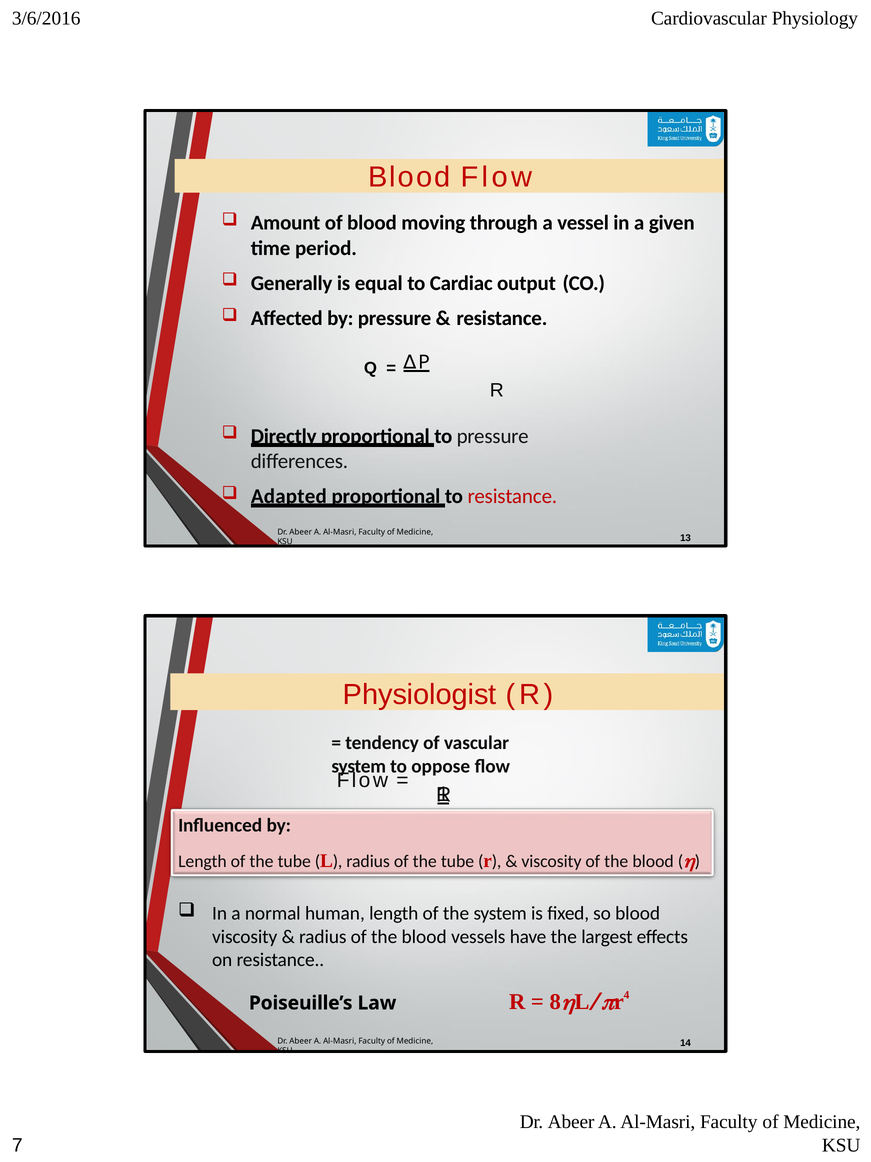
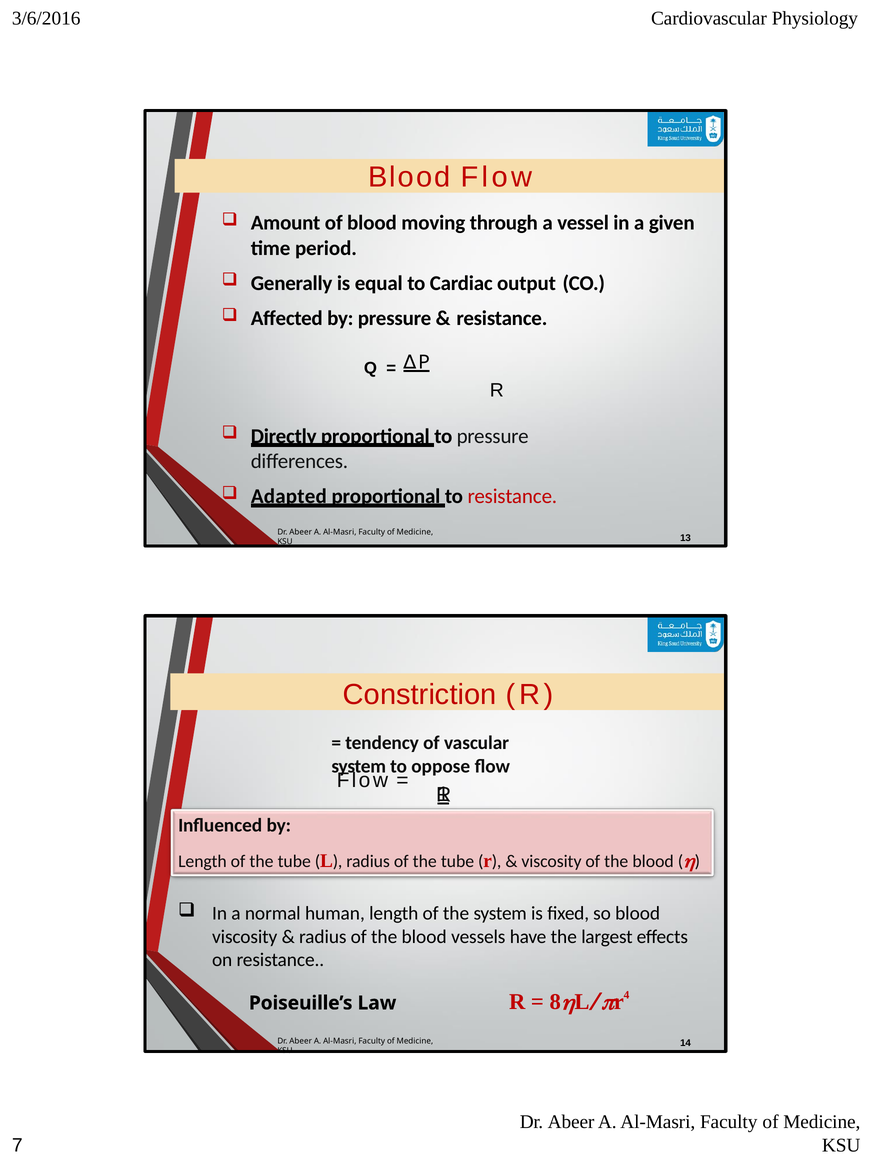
Physiologist: Physiologist -> Constriction
